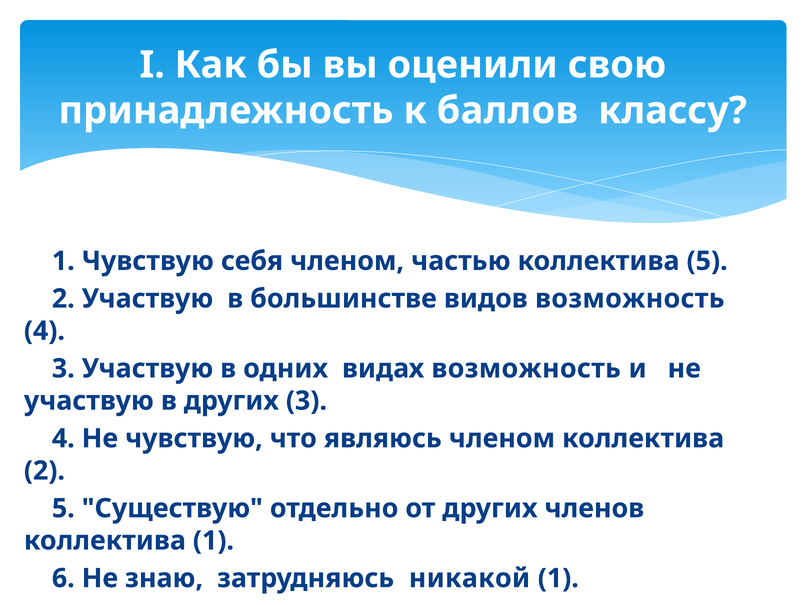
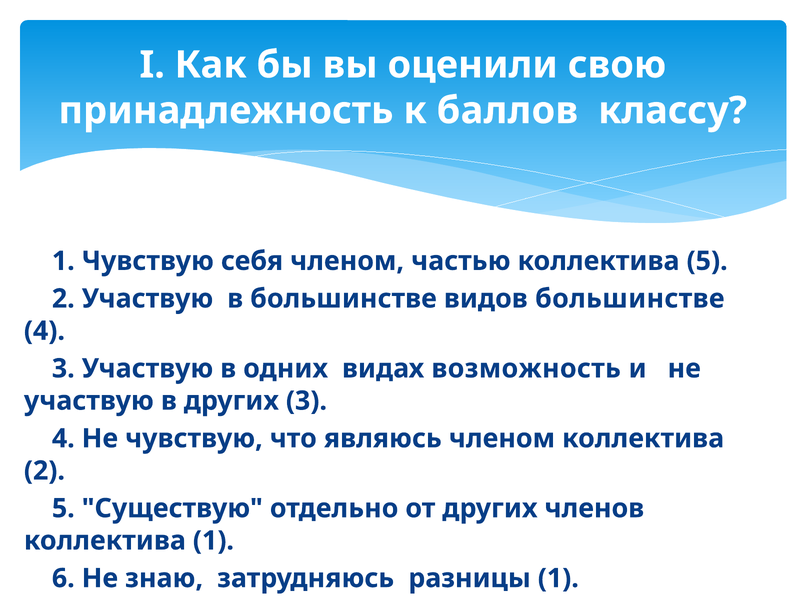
видов возможность: возможность -> большинстве
никакой: никакой -> разницы
